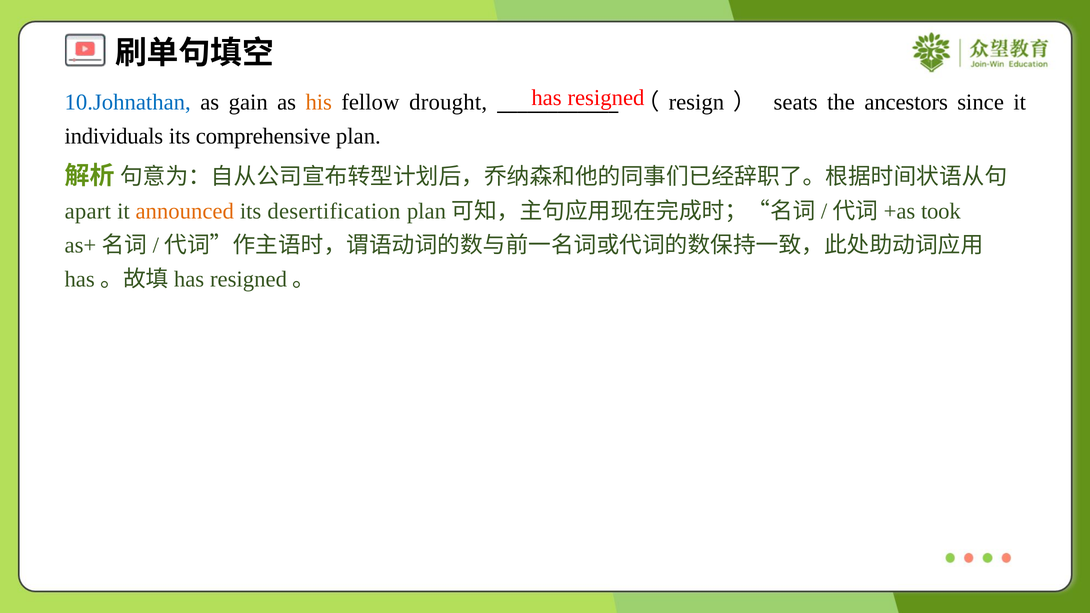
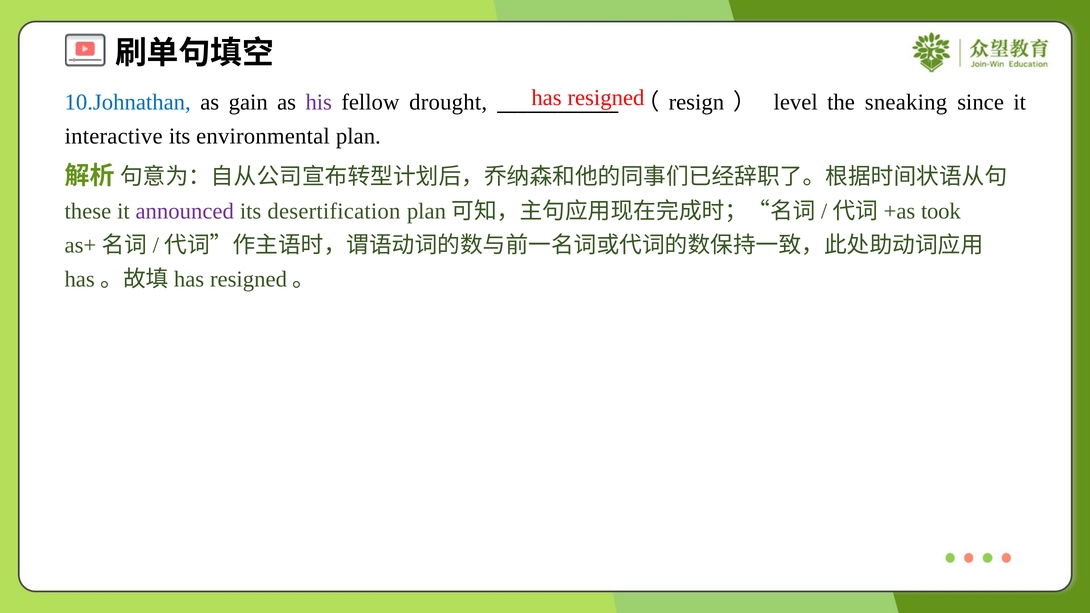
his colour: orange -> purple
seats: seats -> level
ancestors: ancestors -> sneaking
individuals: individuals -> interactive
comprehensive: comprehensive -> environmental
apart: apart -> these
announced colour: orange -> purple
